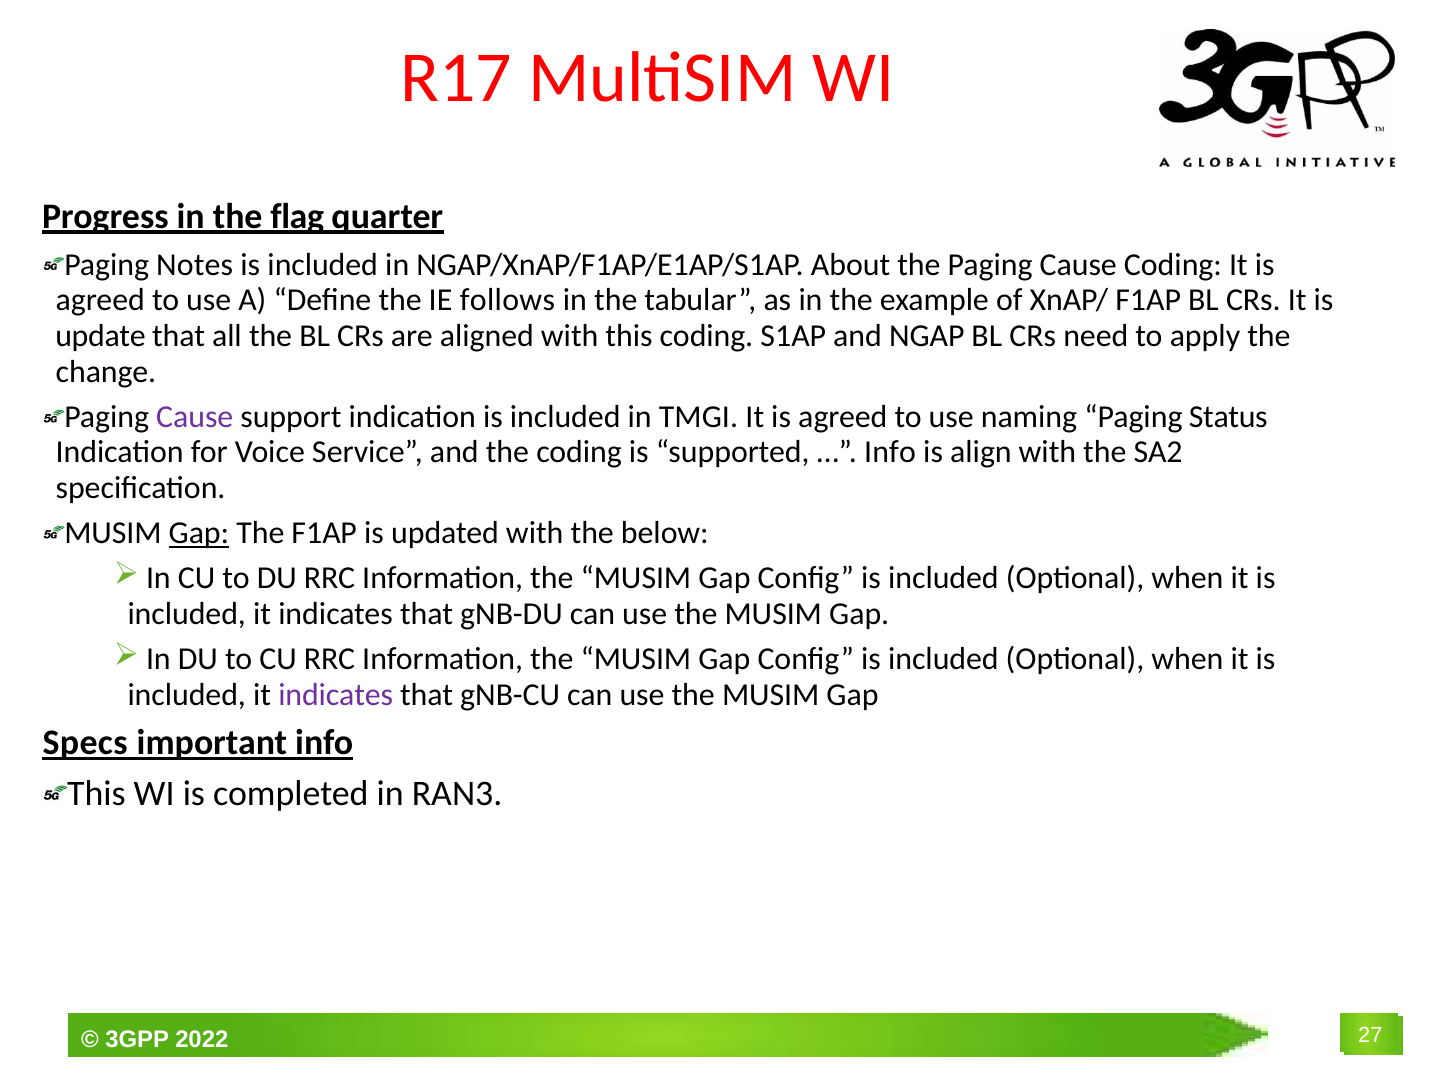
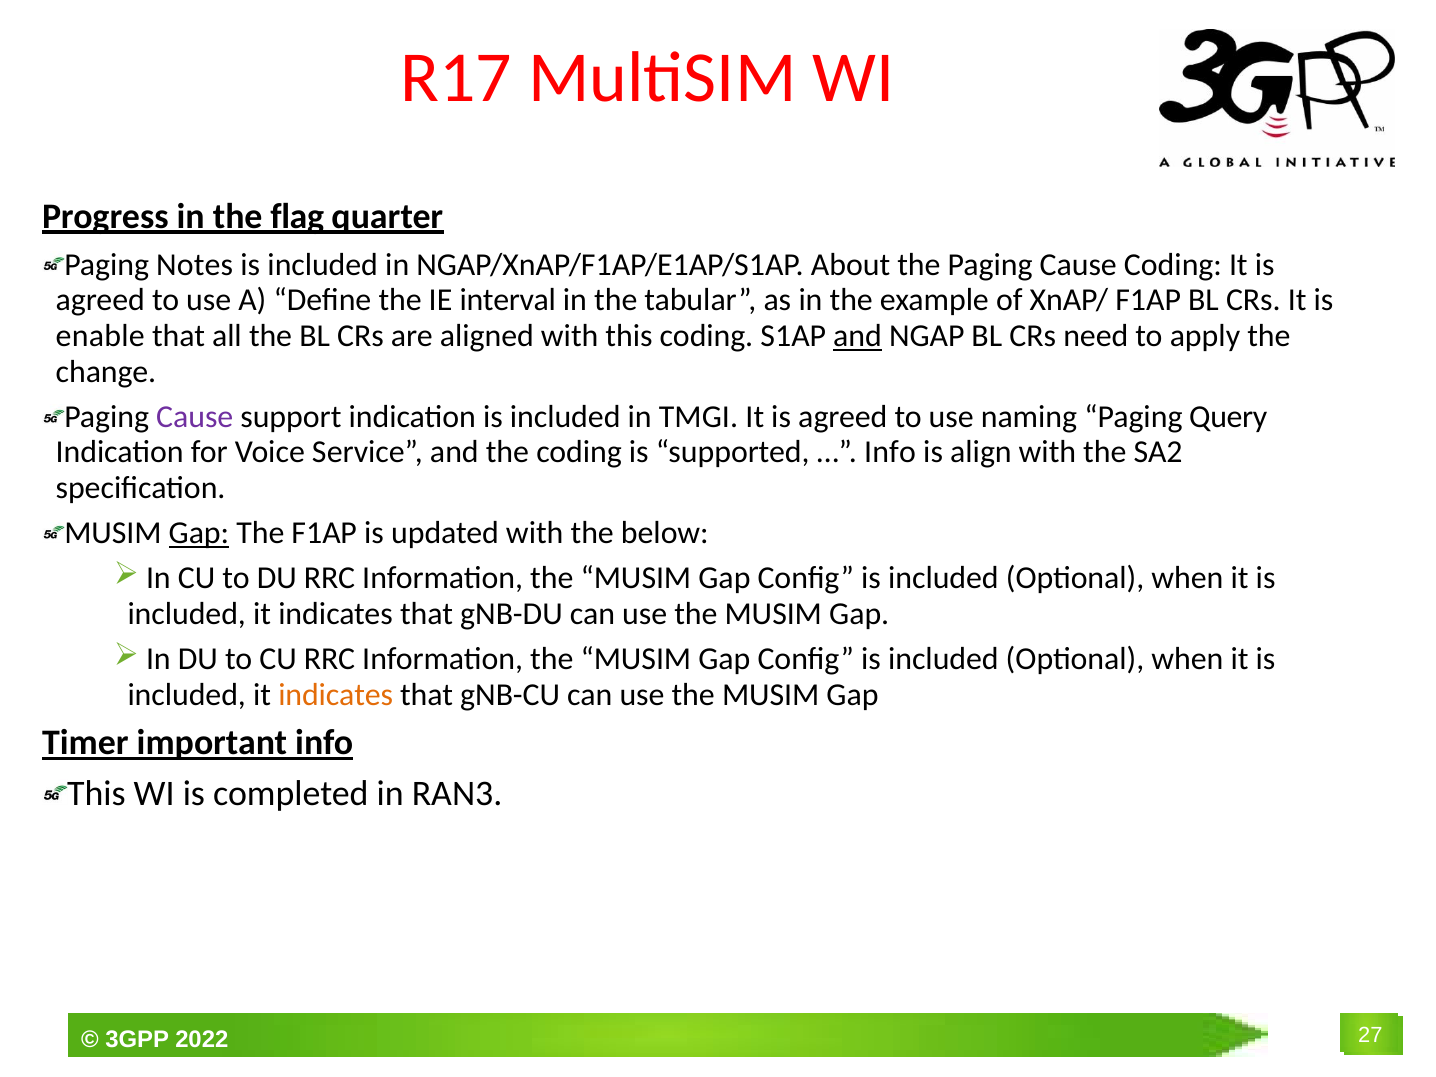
follows: follows -> interval
update: update -> enable
and at (858, 336) underline: none -> present
Status: Status -> Query
indicates at (336, 695) colour: purple -> orange
Specs: Specs -> Timer
